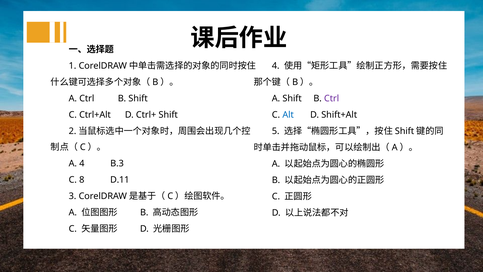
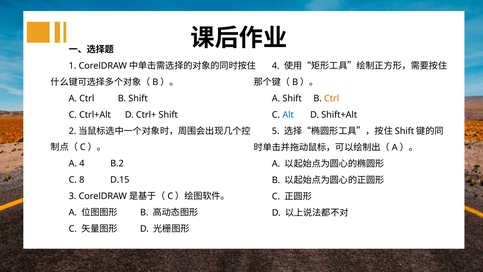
Ctrl at (332, 98) colour: purple -> orange
B.3: B.3 -> B.2
D.11: D.11 -> D.15
